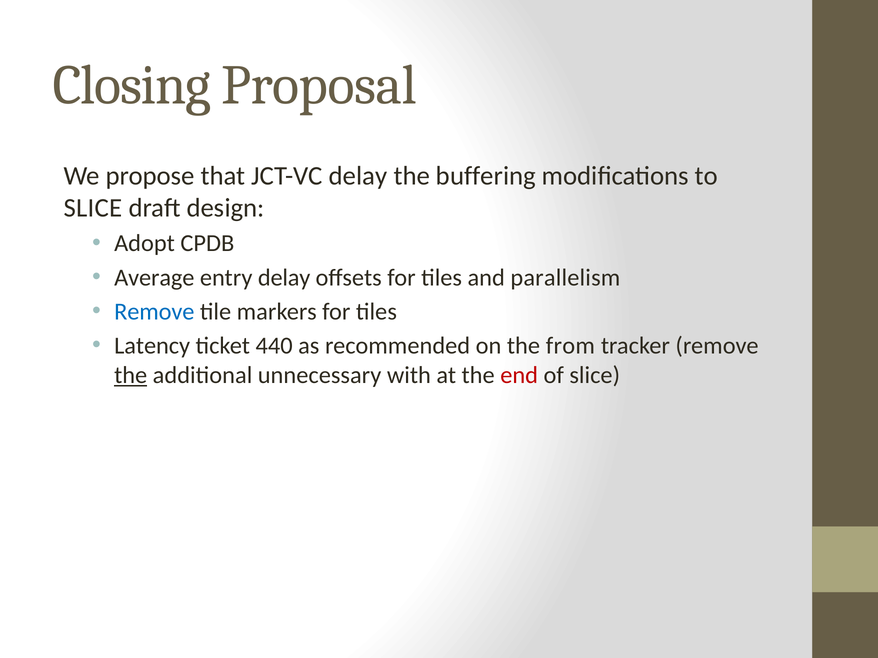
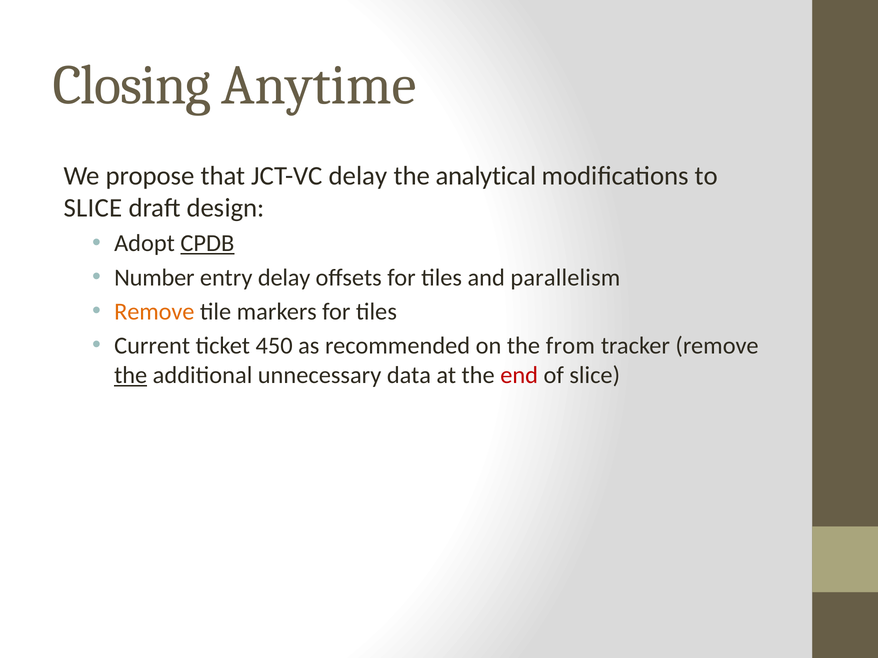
Proposal: Proposal -> Anytime
buffering: buffering -> analytical
CPDB underline: none -> present
Average: Average -> Number
Remove at (154, 312) colour: blue -> orange
Latency: Latency -> Current
440: 440 -> 450
with: with -> data
